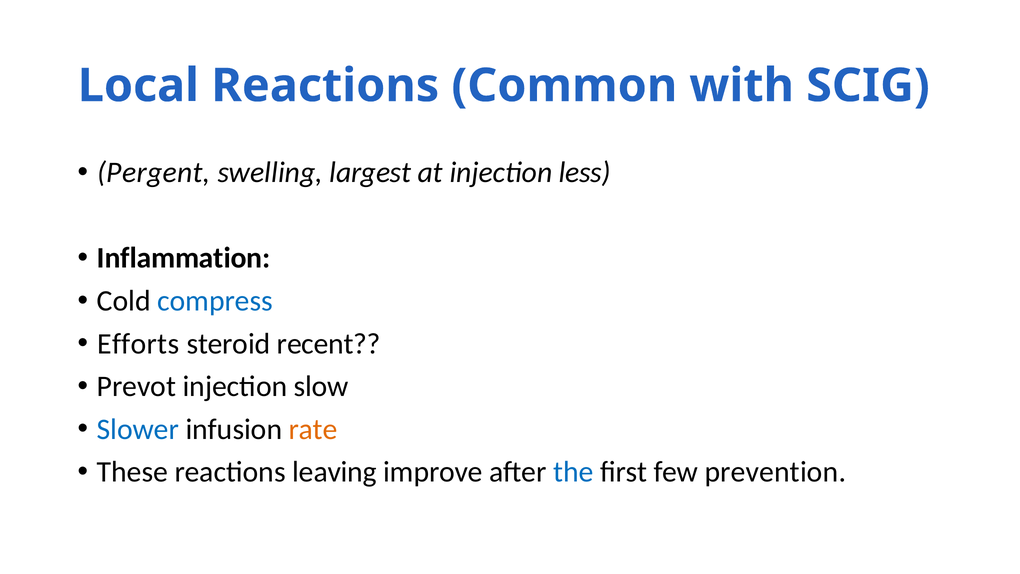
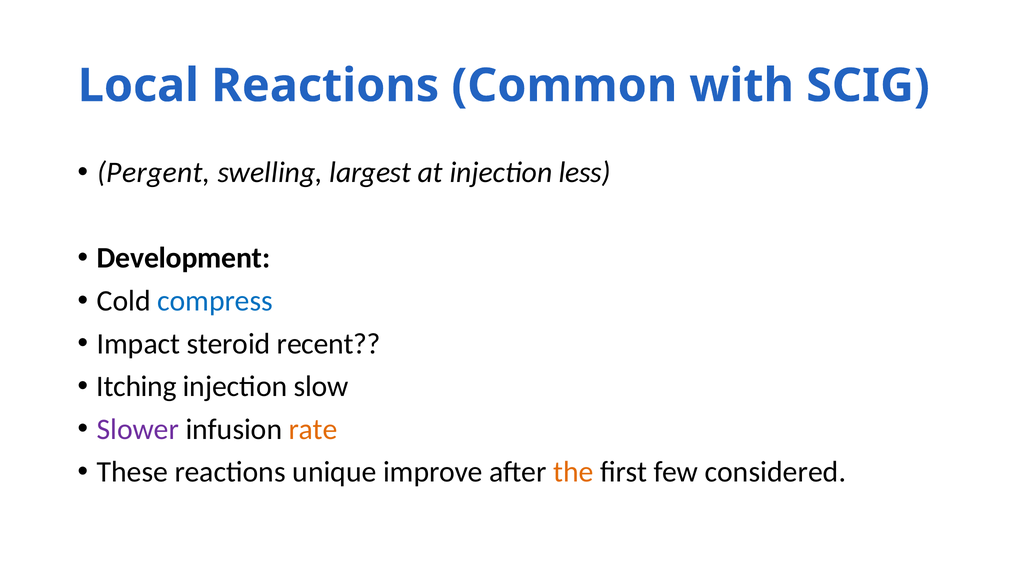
Inflammation: Inflammation -> Development
Efforts: Efforts -> Impact
Prevot: Prevot -> Itching
Slower colour: blue -> purple
leaving: leaving -> unique
the colour: blue -> orange
prevention: prevention -> considered
